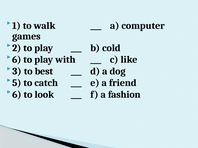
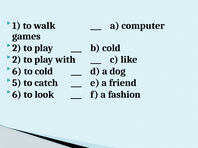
6 at (17, 60): 6 -> 2
3 at (17, 71): 3 -> 6
to best: best -> cold
